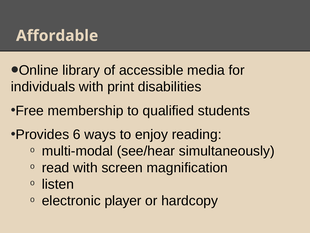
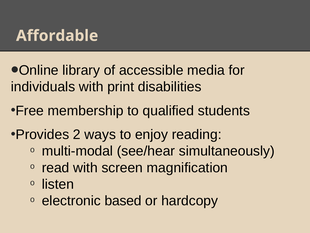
6: 6 -> 2
player: player -> based
